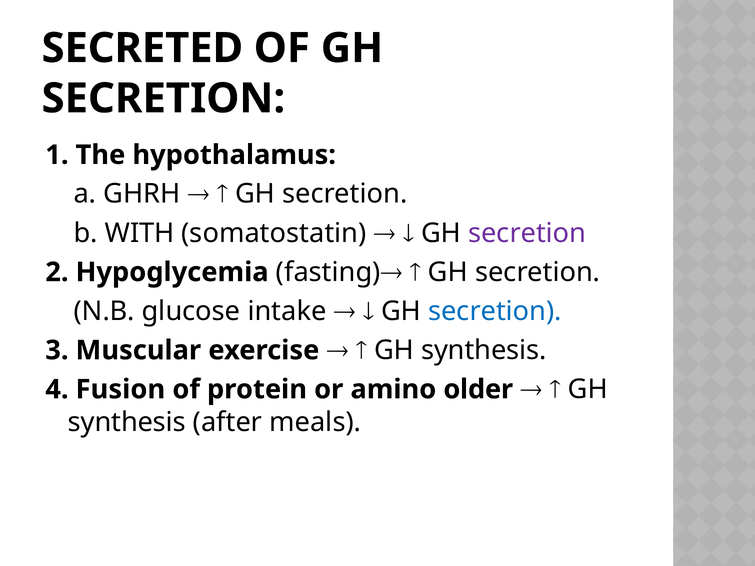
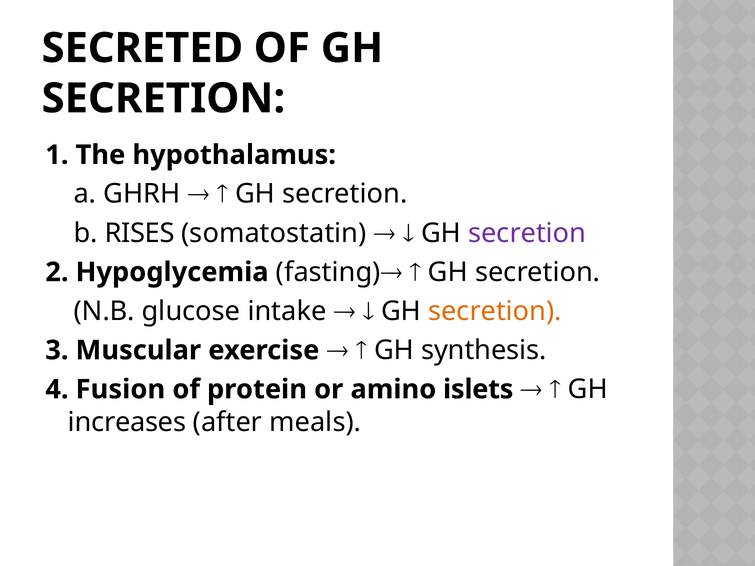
WITH: WITH -> RISES
secretion at (495, 311) colour: blue -> orange
older: older -> islets
synthesis at (127, 422): synthesis -> increases
